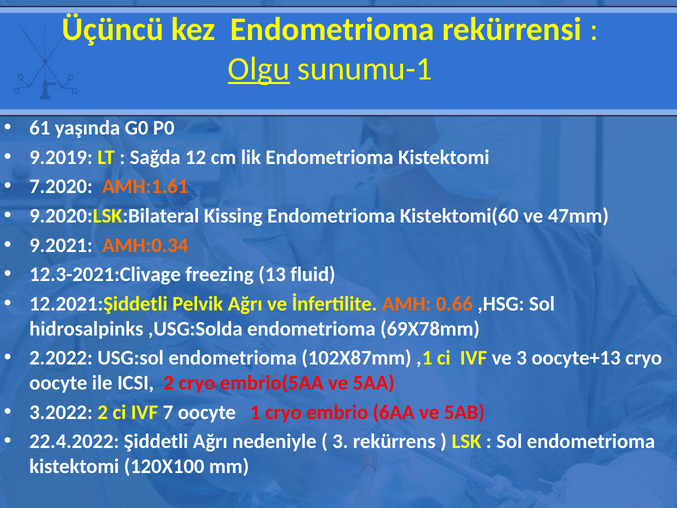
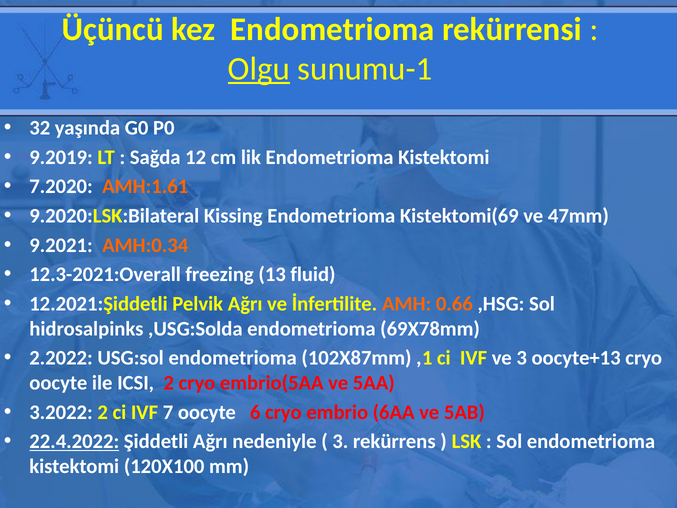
61: 61 -> 32
Kistektomi(60: Kistektomi(60 -> Kistektomi(69
12.3-2021:Clivage: 12.3-2021:Clivage -> 12.3-2021:Overall
1: 1 -> 6
22.4.2022 underline: none -> present
